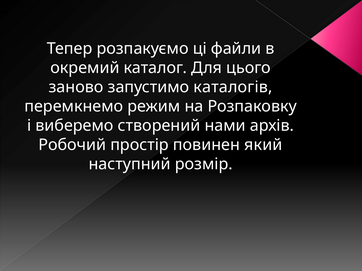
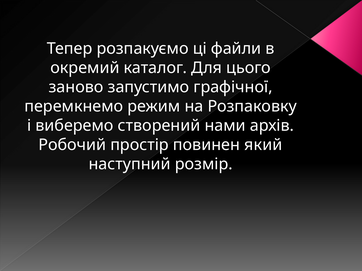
каталогів: каталогів -> графічної
